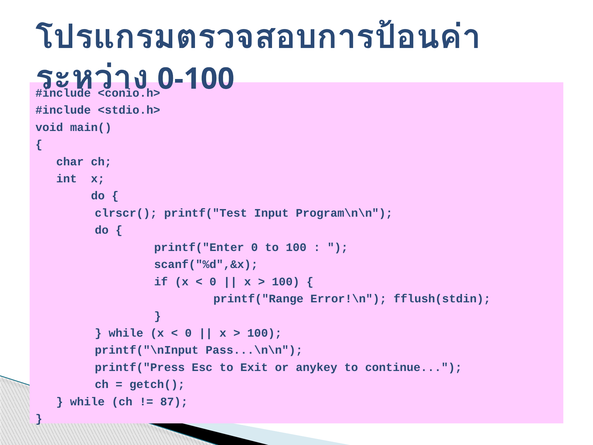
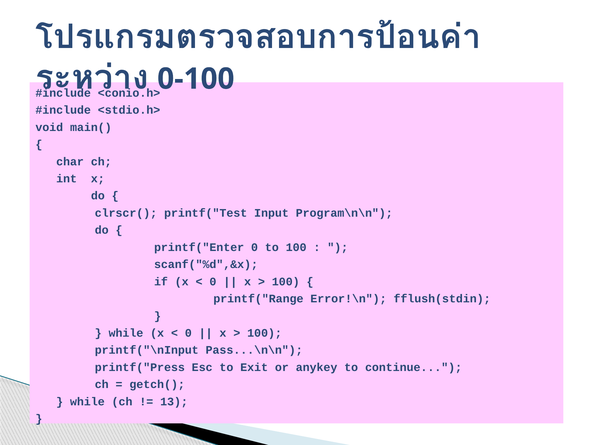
87: 87 -> 13
